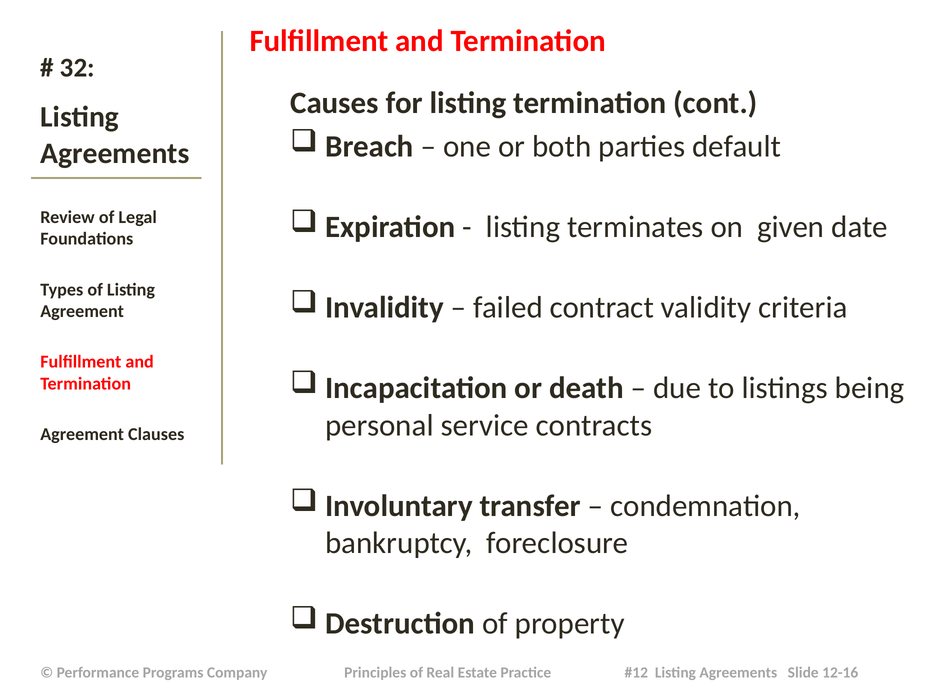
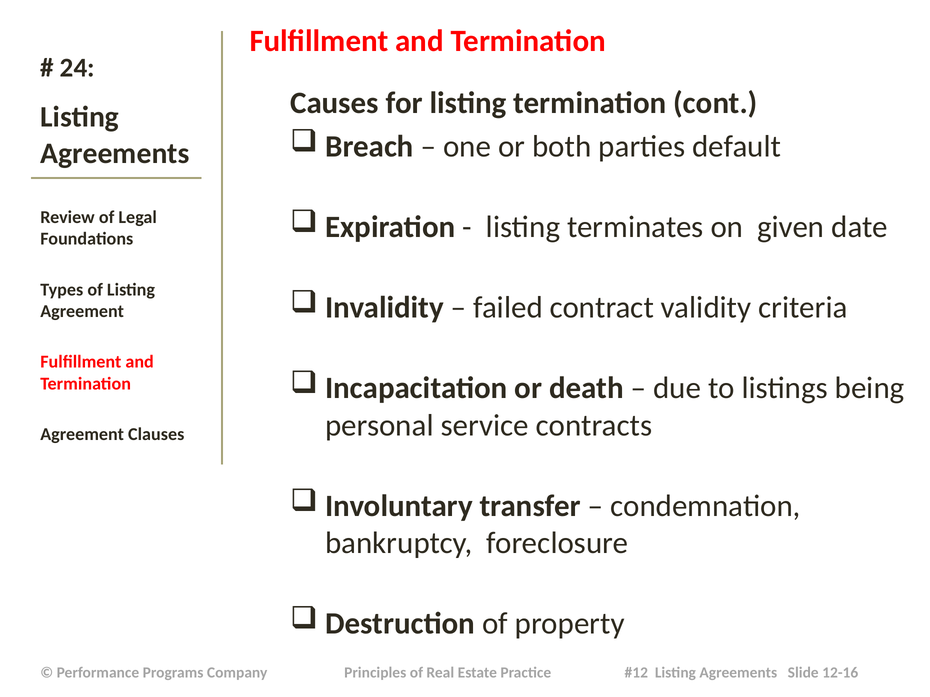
32: 32 -> 24
